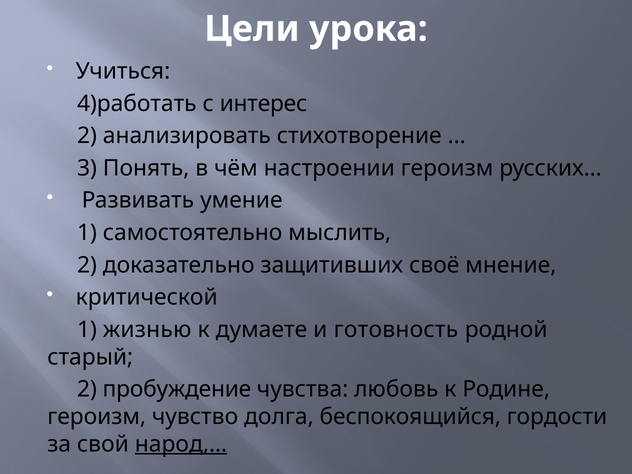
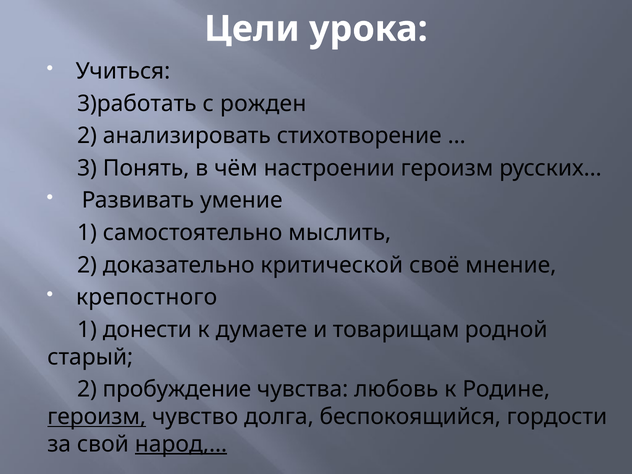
4)работать: 4)работать -> 3)работать
интерес: интерес -> рожден
защитивших: защитивших -> критической
критической: критической -> крепостного
жизнью: жизнью -> донести
готовность: готовность -> товарищам
героизм at (97, 417) underline: none -> present
